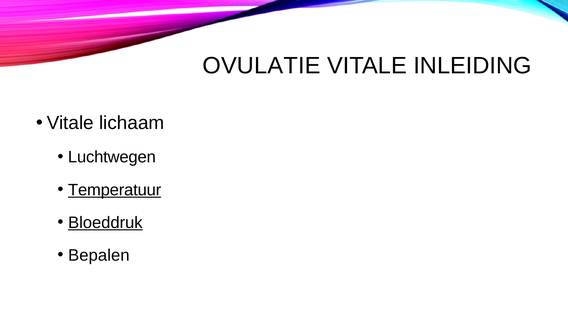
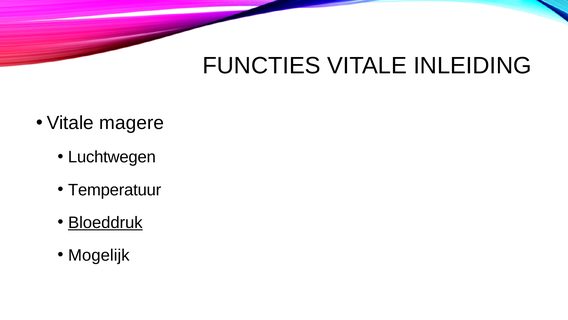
OVULATIE: OVULATIE -> FUNCTIES
lichaam: lichaam -> magere
Temperatuur underline: present -> none
Bepalen: Bepalen -> Mogelijk
